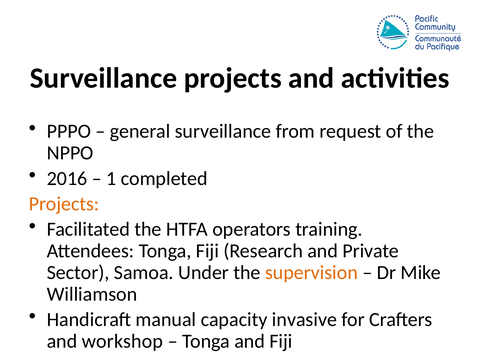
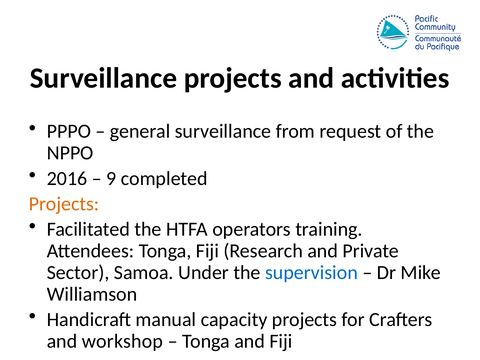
1: 1 -> 9
supervision colour: orange -> blue
capacity invasive: invasive -> projects
